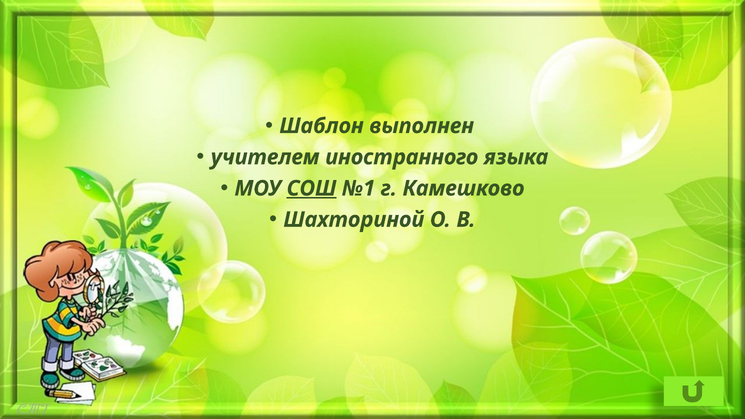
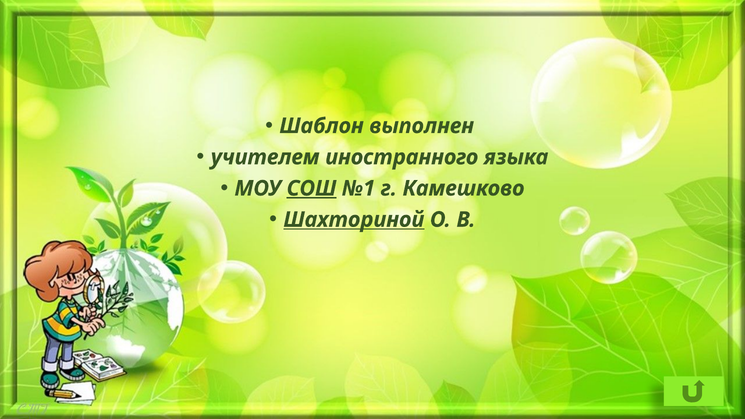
Шахториной underline: none -> present
